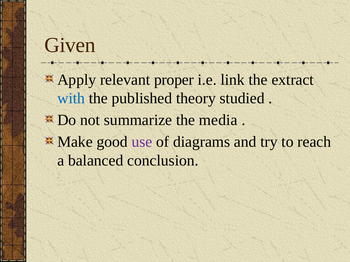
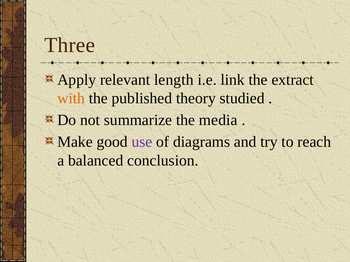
Given: Given -> Three
proper: proper -> length
with colour: blue -> orange
